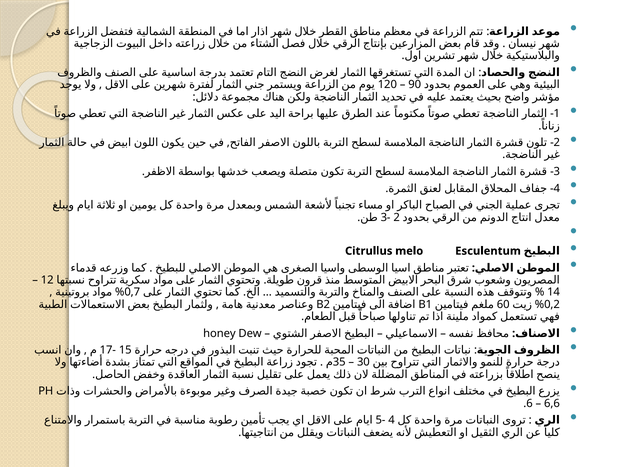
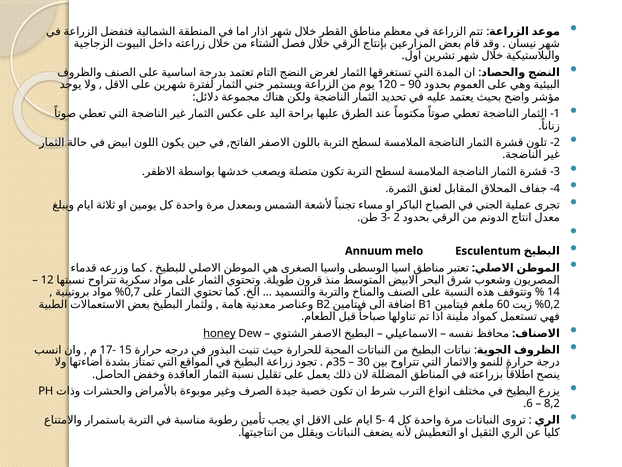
Citrullus: Citrullus -> Annuum
honey underline: none -> present
6,6: 6,6 -> 8,2
